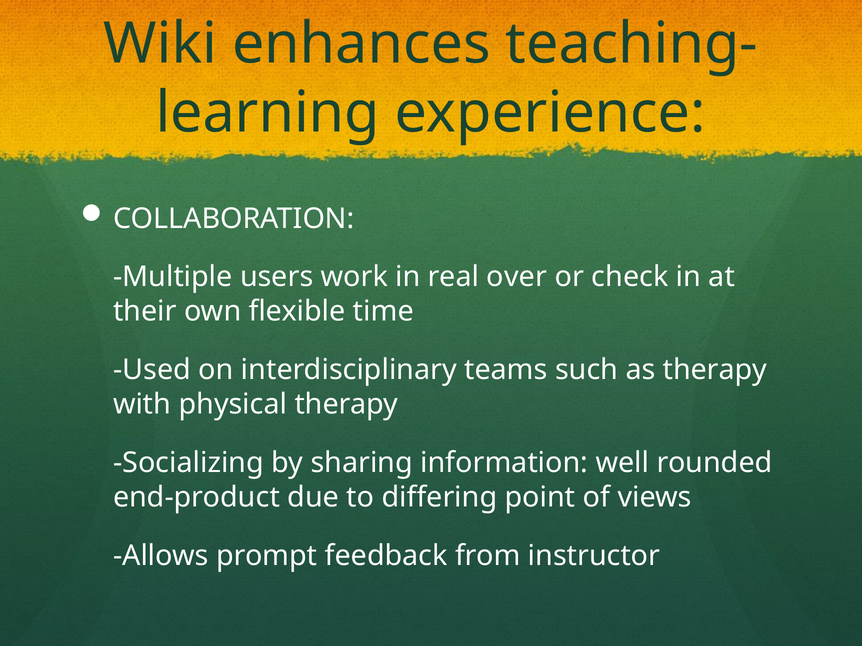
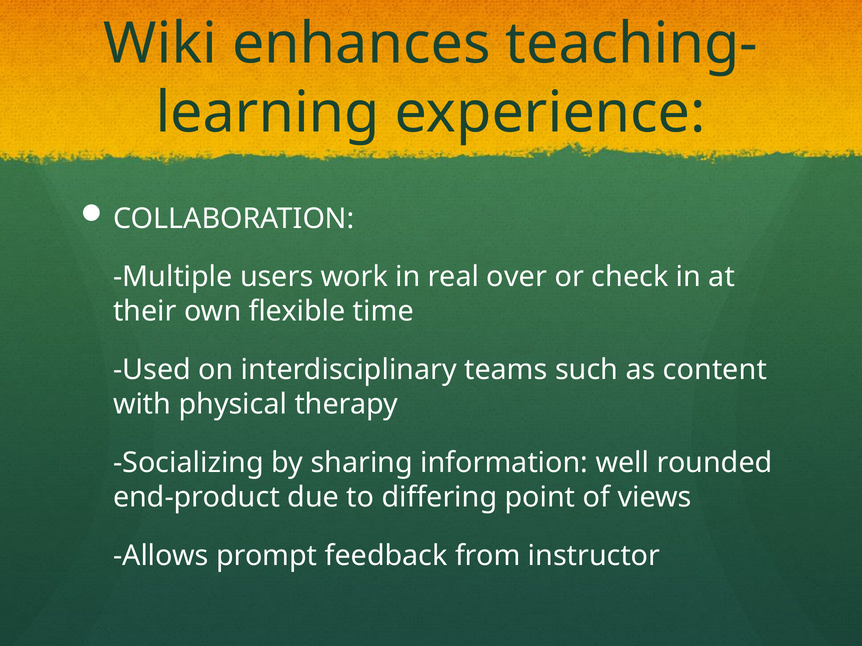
as therapy: therapy -> content
